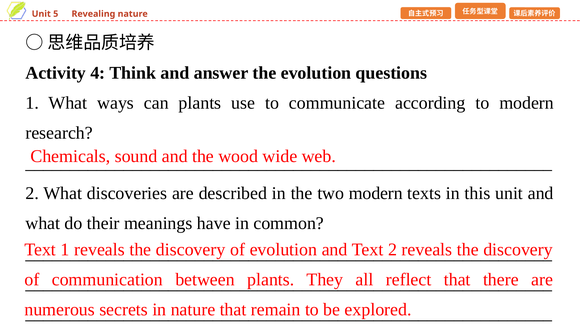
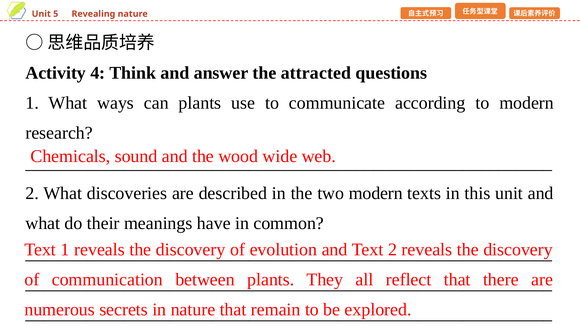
the evolution: evolution -> attracted
